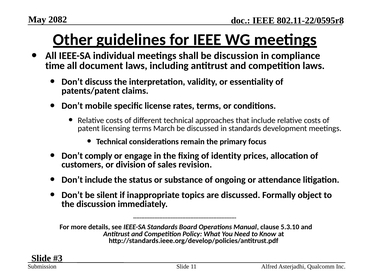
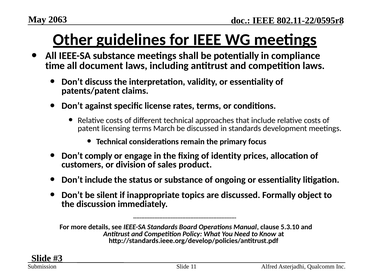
2082: 2082 -> 2063
IEEE-SA individual: individual -> substance
be discussion: discussion -> potentially
mobile: mobile -> against
revision: revision -> product
ongoing or attendance: attendance -> essentiality
